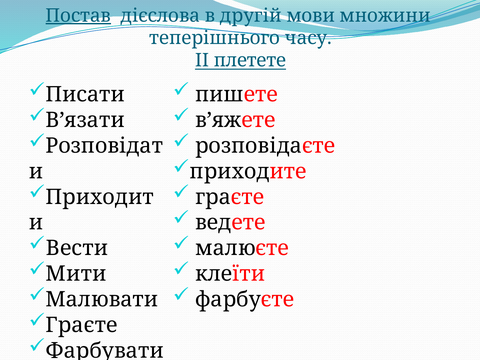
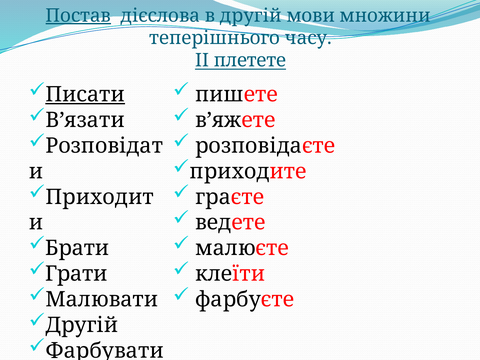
Писати underline: none -> present
Вести: Вести -> Брати
Мити at (76, 274): Мити -> Грати
Граєте at (82, 325): Граєте -> Другій
